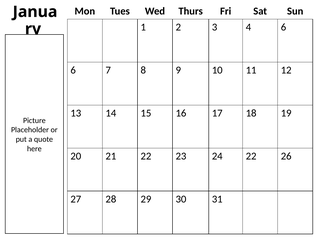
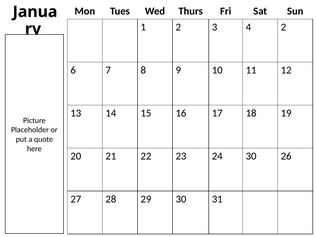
4 6: 6 -> 2
24 22: 22 -> 30
